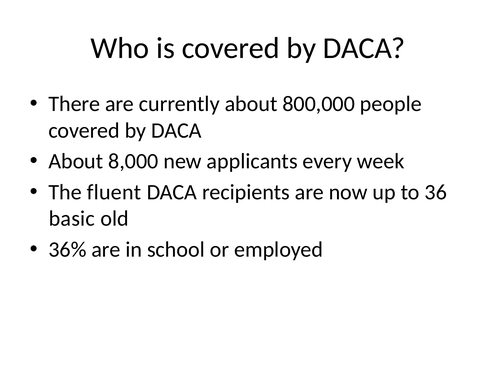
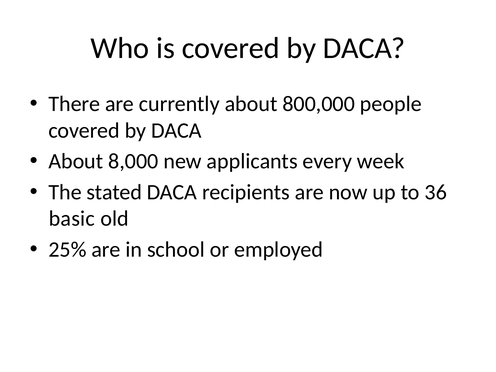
fluent: fluent -> stated
36%: 36% -> 25%
